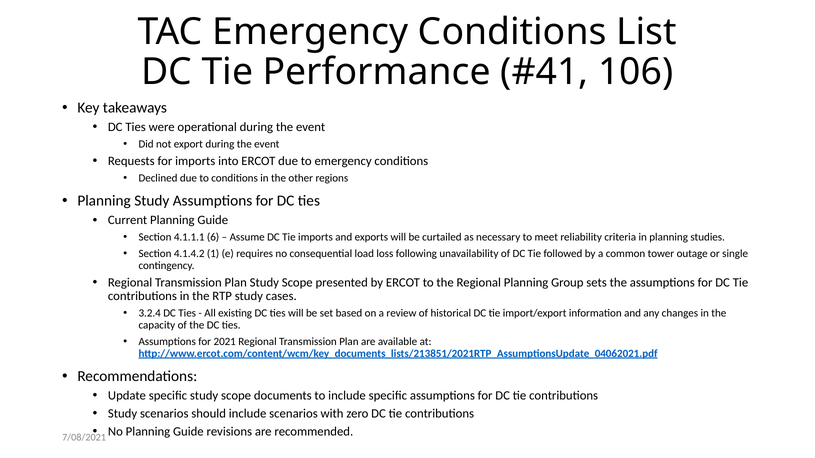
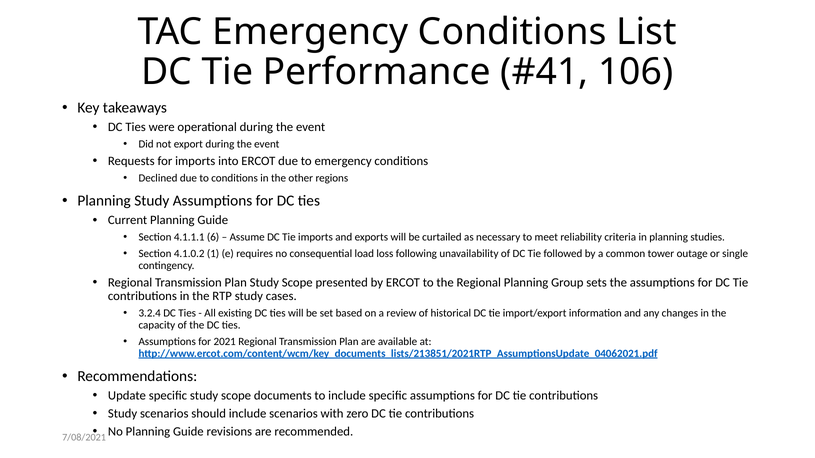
4.1.4.2: 4.1.4.2 -> 4.1.0.2
